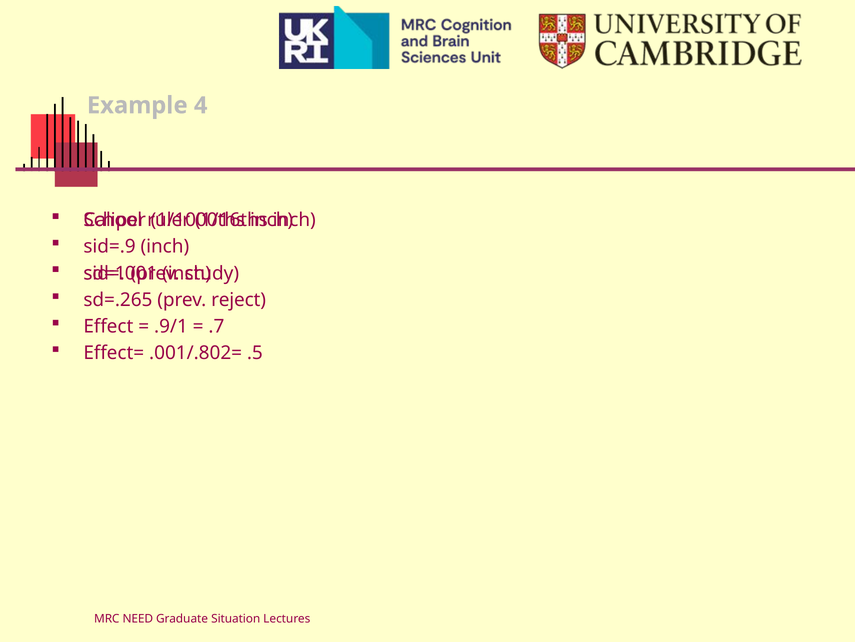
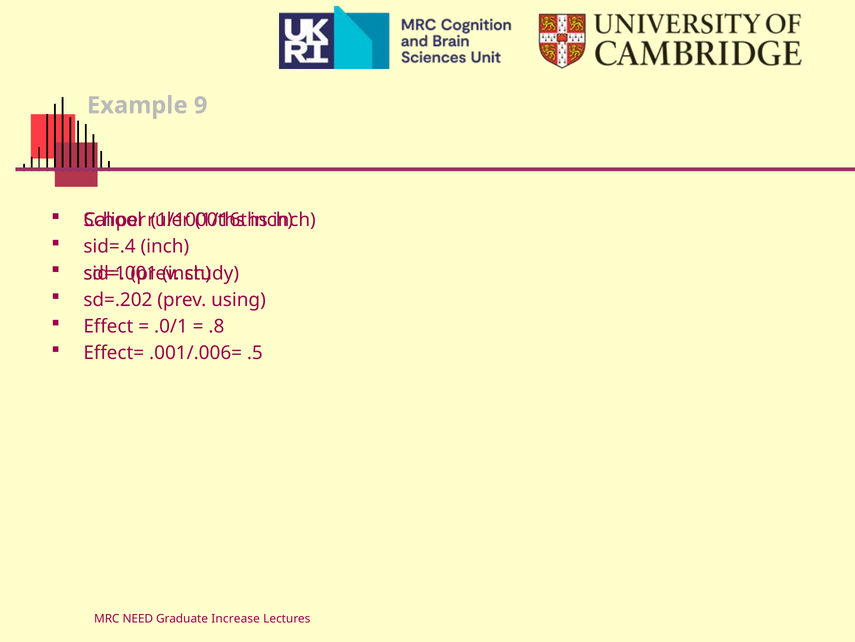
4: 4 -> 9
sid=.9: sid=.9 -> sid=.4
sd=.265: sd=.265 -> sd=.202
reject: reject -> using
.9/1: .9/1 -> .0/1
.7: .7 -> .8
.001/.802=: .001/.802= -> .001/.006=
Situation: Situation -> Increase
